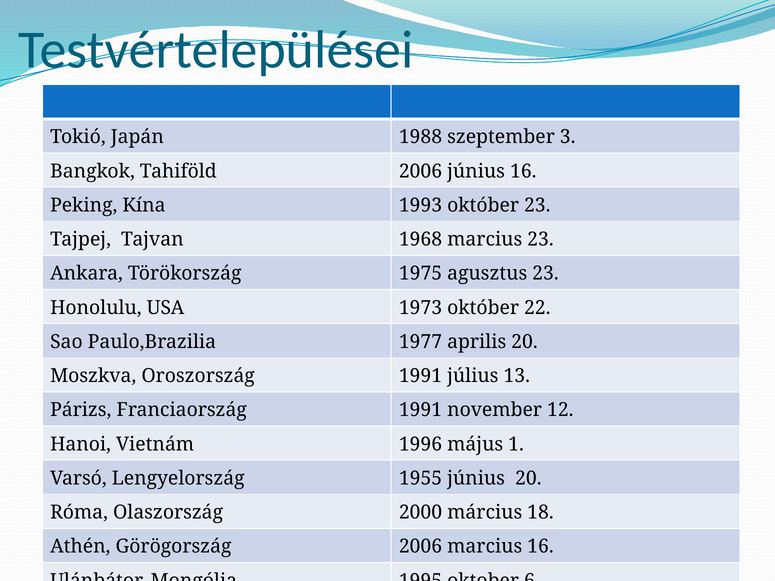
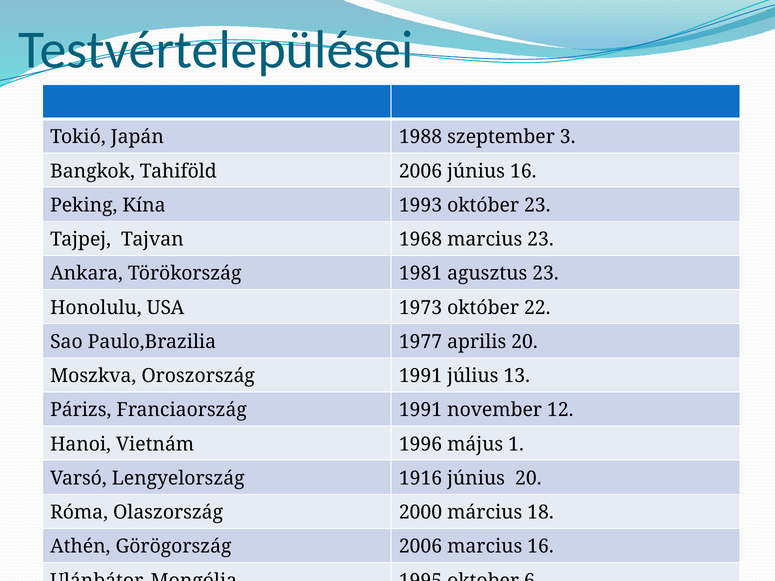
1975: 1975 -> 1981
1955: 1955 -> 1916
